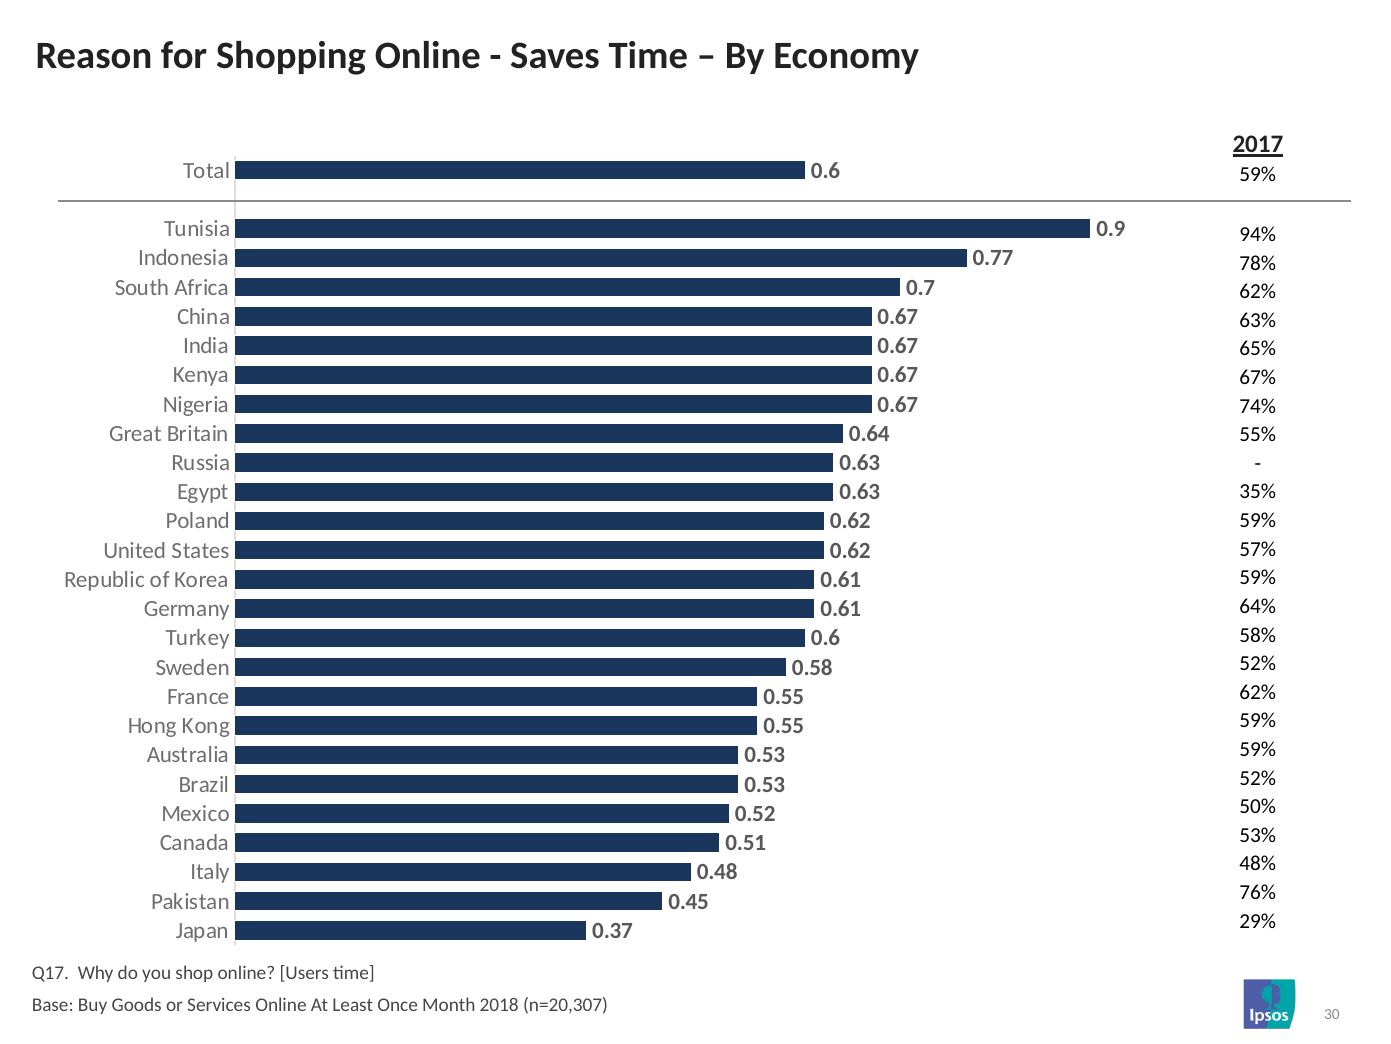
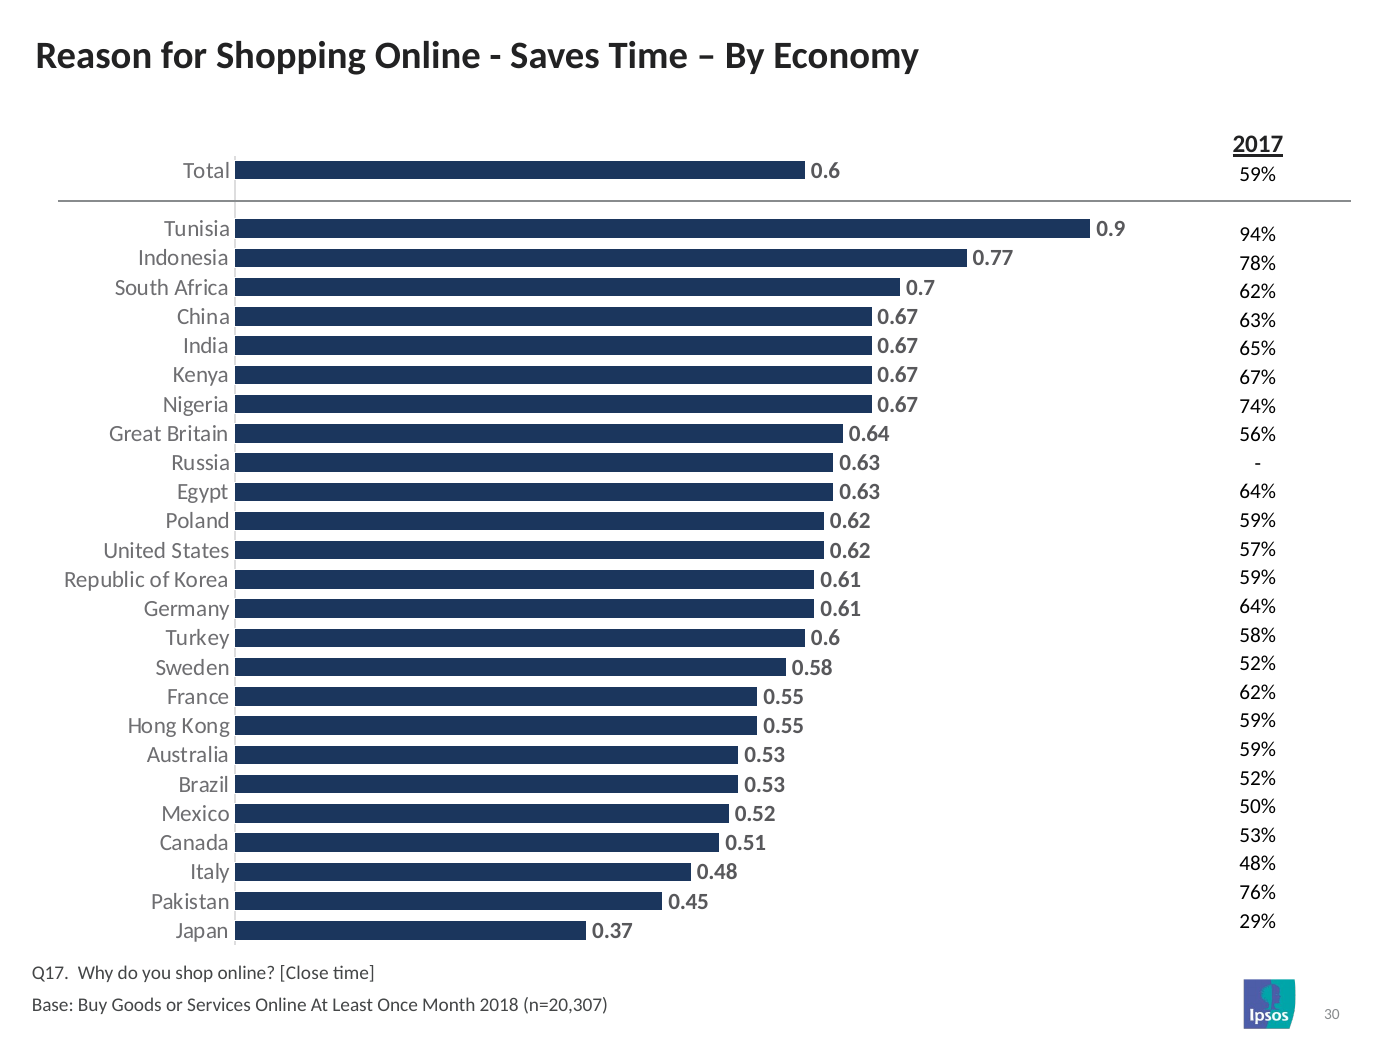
55%: 55% -> 56%
35% at (1258, 492): 35% -> 64%
Users: Users -> Close
